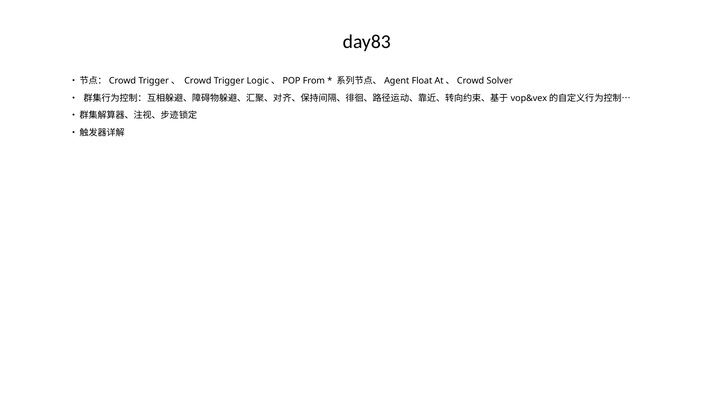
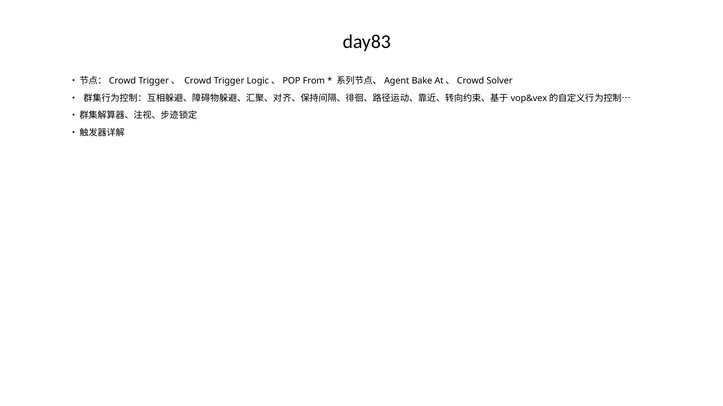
Float: Float -> Bake
